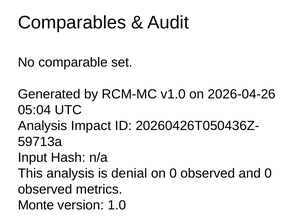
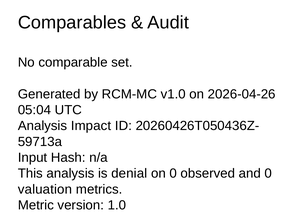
observed at (45, 190): observed -> valuation
Monte: Monte -> Metric
